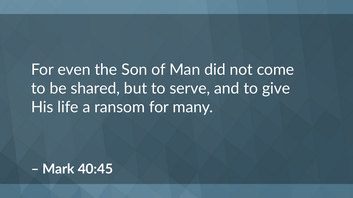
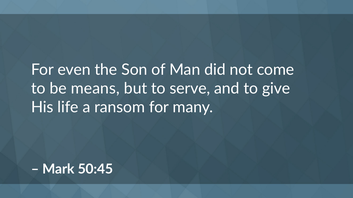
shared: shared -> means
40:45: 40:45 -> 50:45
